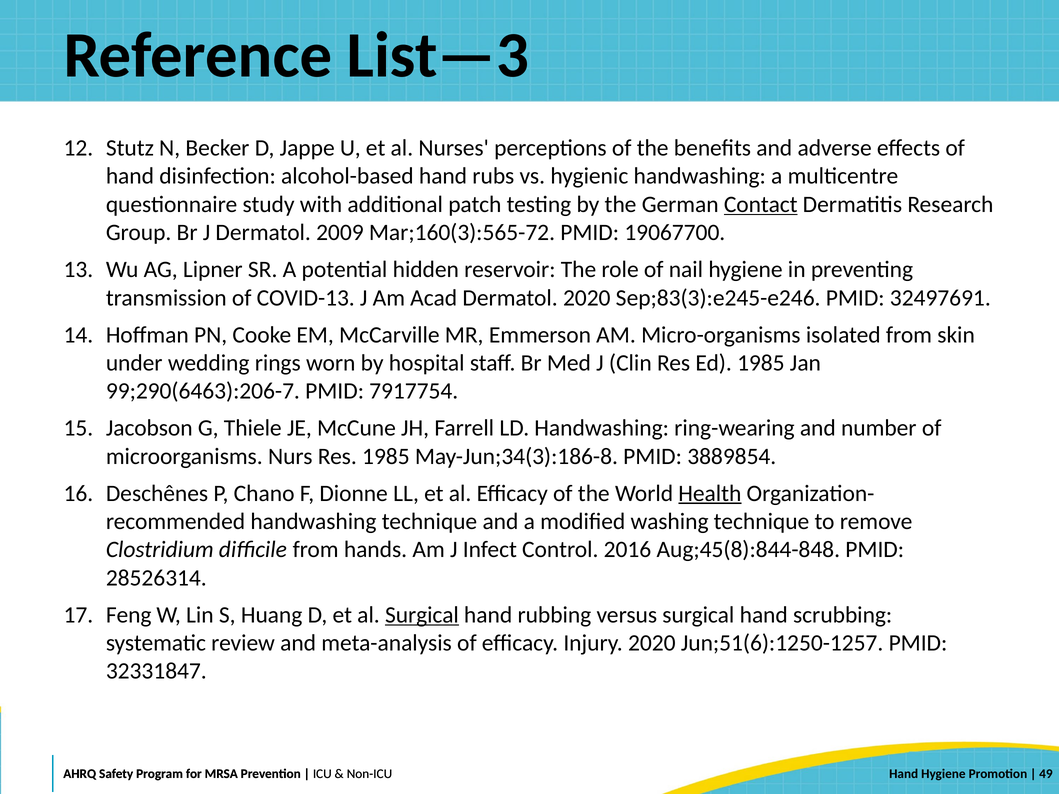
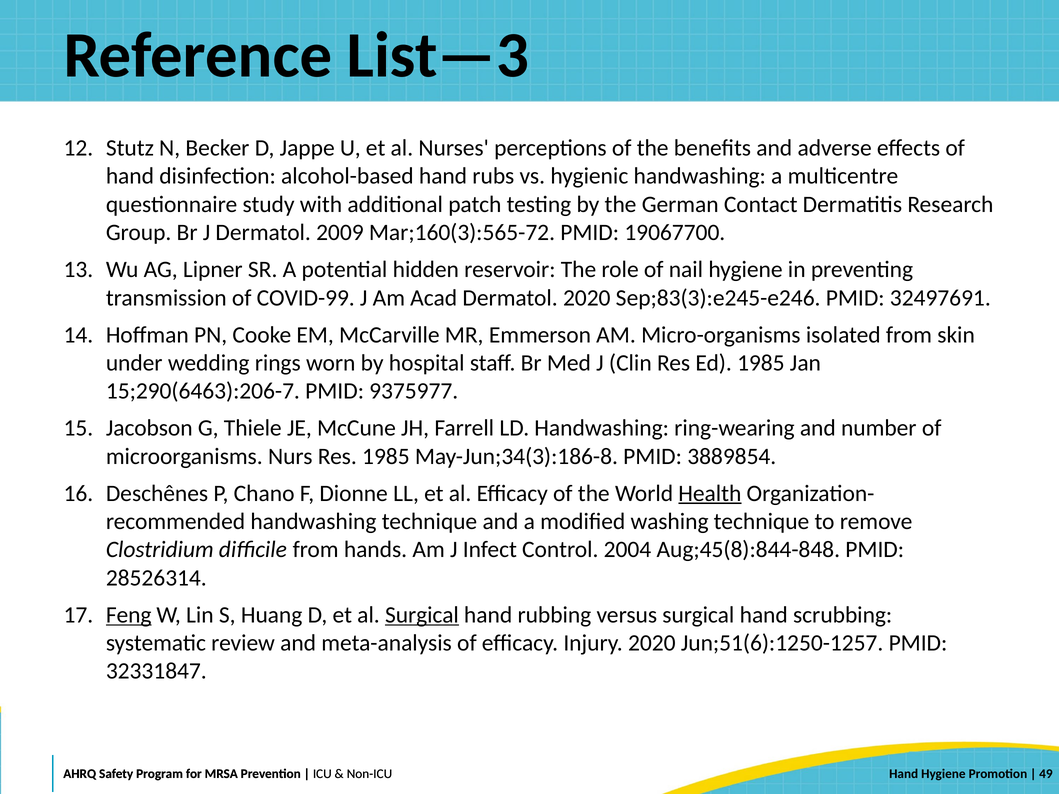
Contact underline: present -> none
COVID-13: COVID-13 -> COVID-99
99;290(6463):206-7: 99;290(6463):206-7 -> 15;290(6463):206-7
7917754: 7917754 -> 9375977
2016: 2016 -> 2004
Feng underline: none -> present
